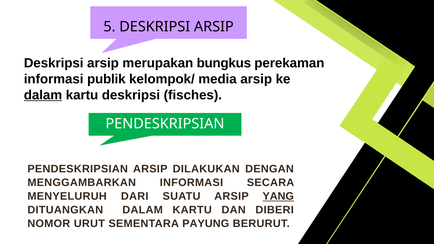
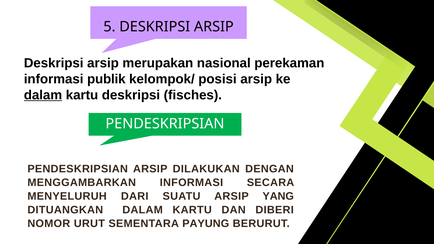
bungkus: bungkus -> nasional
media: media -> posisi
YANG underline: present -> none
